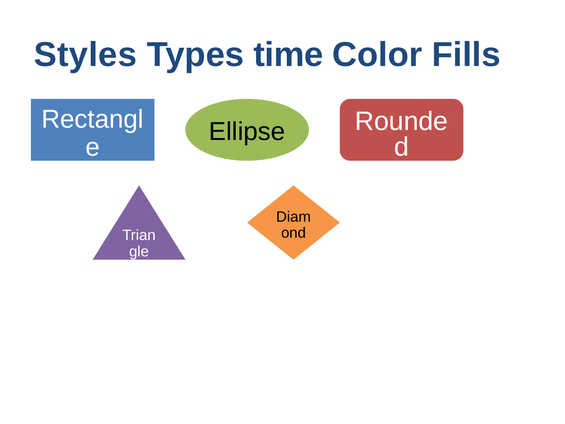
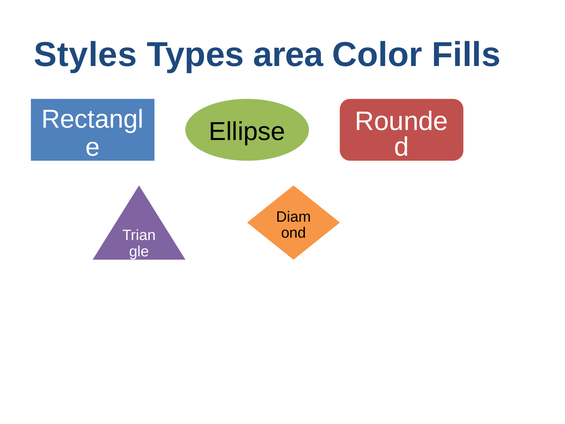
time: time -> area
